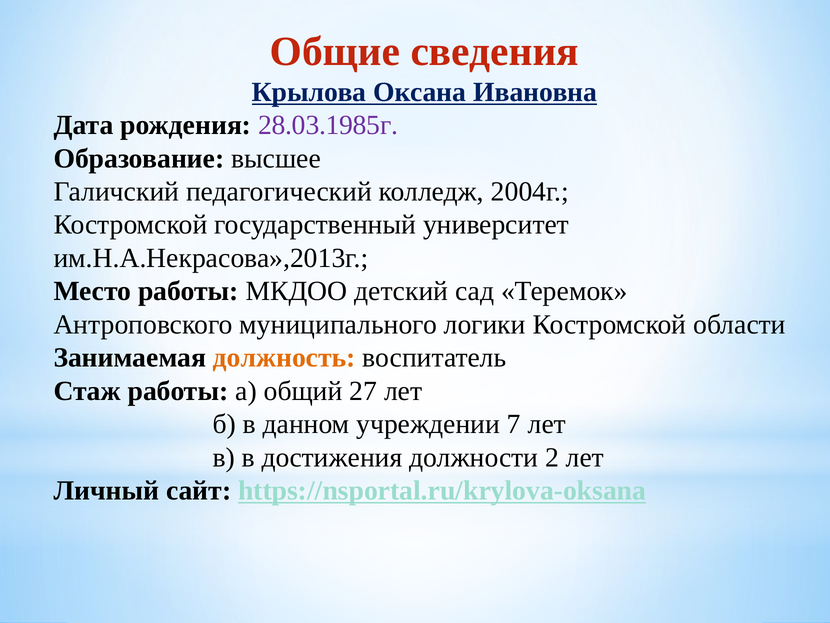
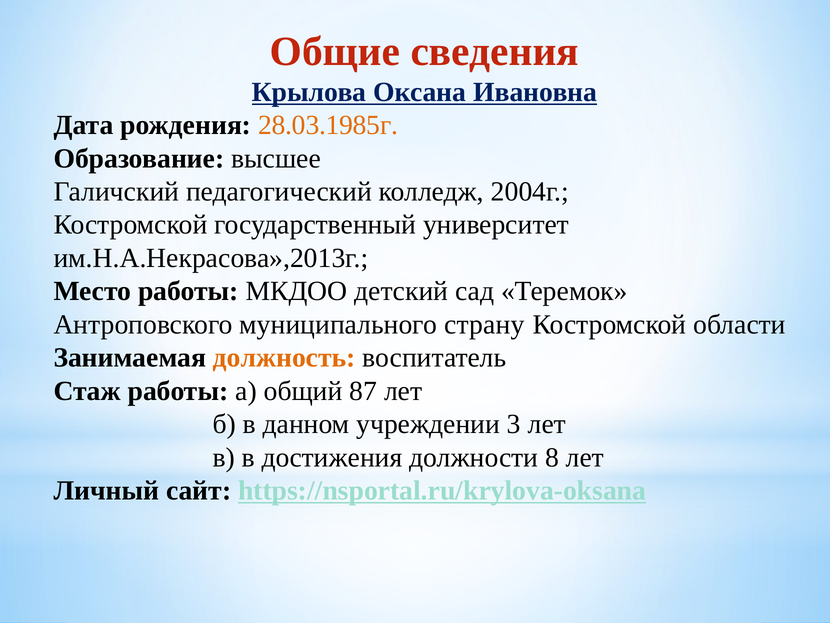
28.03.1985г colour: purple -> orange
логики: логики -> страну
27: 27 -> 87
7: 7 -> 3
2: 2 -> 8
